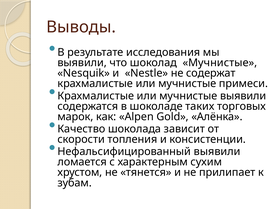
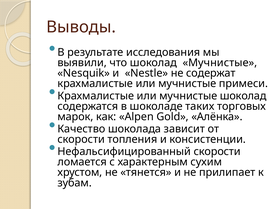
мучнистые выявили: выявили -> шоколад
Нефальсифицированный выявили: выявили -> скорости
